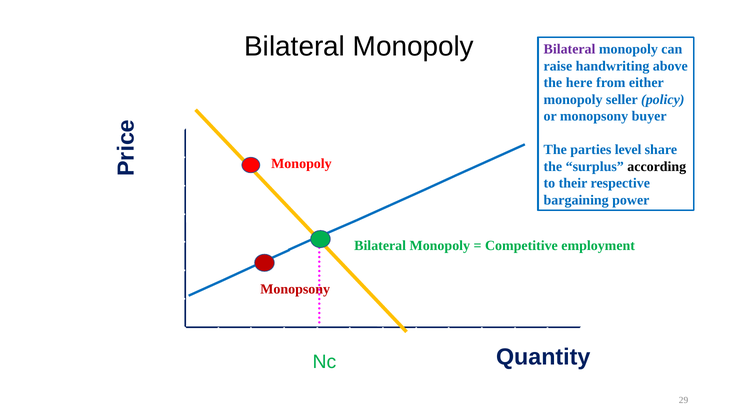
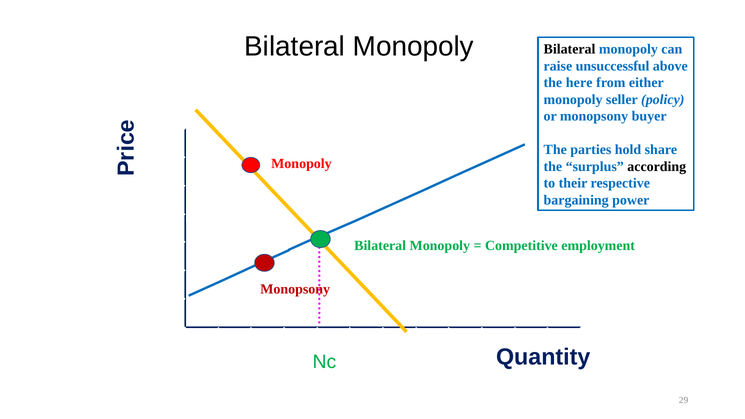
Bilateral at (570, 49) colour: purple -> black
handwriting: handwriting -> unsuccessful
level: level -> hold
